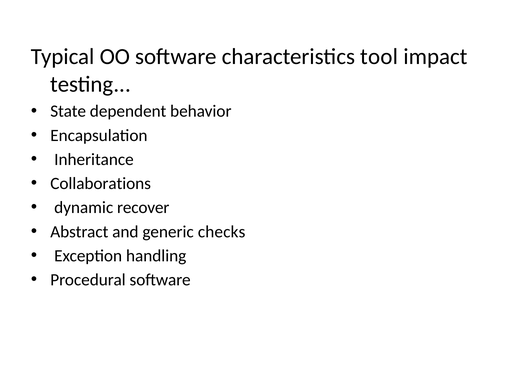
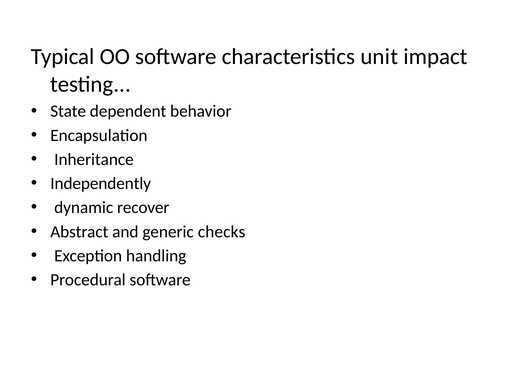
tool: tool -> unit
Collaborations: Collaborations -> Independently
